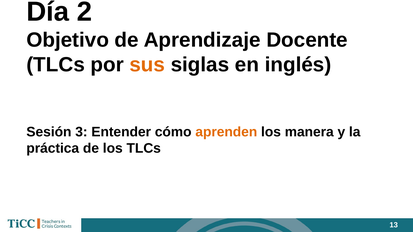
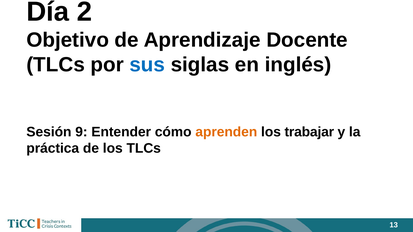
sus colour: orange -> blue
3: 3 -> 9
manera: manera -> trabajar
